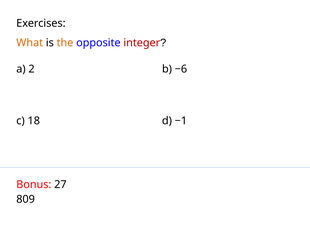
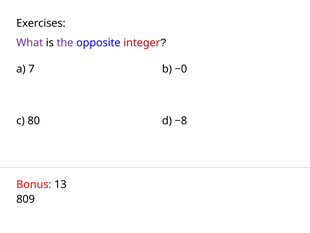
What colour: orange -> purple
the colour: orange -> purple
2: 2 -> 7
−6: −6 -> −0
18: 18 -> 80
−1: −1 -> −8
27: 27 -> 13
